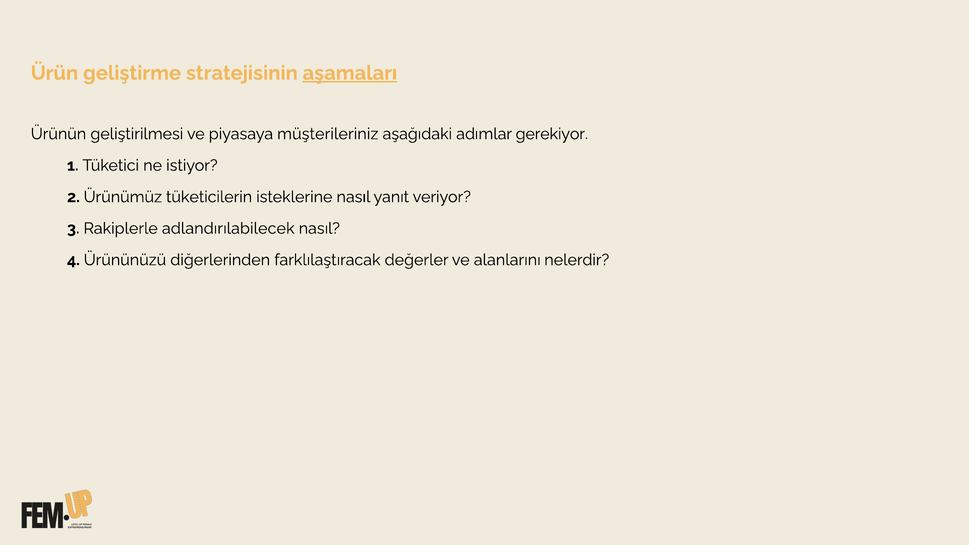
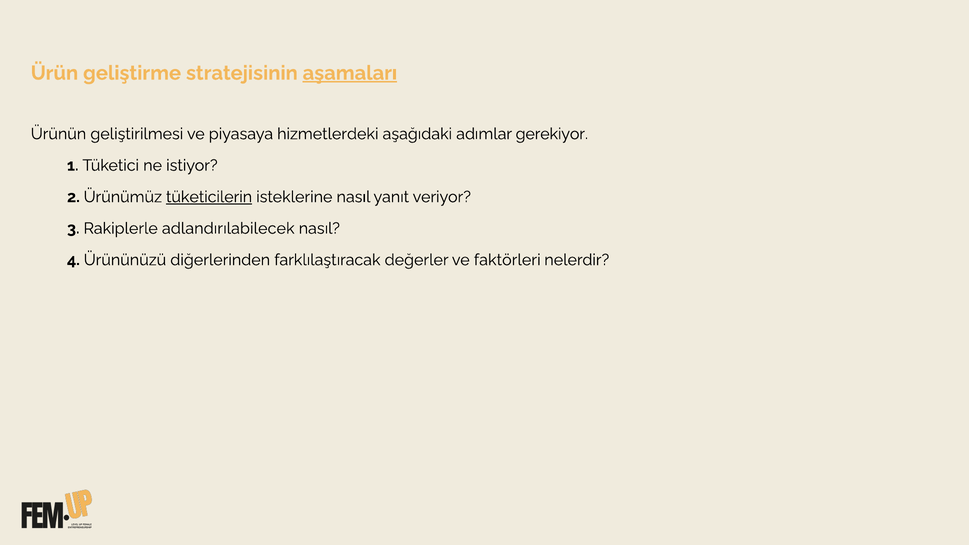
müşterileriniz: müşterileriniz -> hizmetlerdeki
tüketicilerin underline: none -> present
alanlarını: alanlarını -> faktörleri
